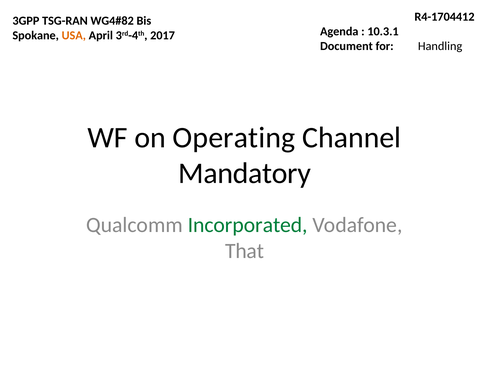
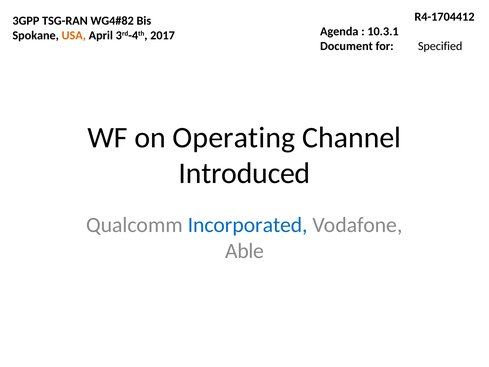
Handling: Handling -> Specified
Mandatory: Mandatory -> Introduced
Incorporated colour: green -> blue
That: That -> Able
